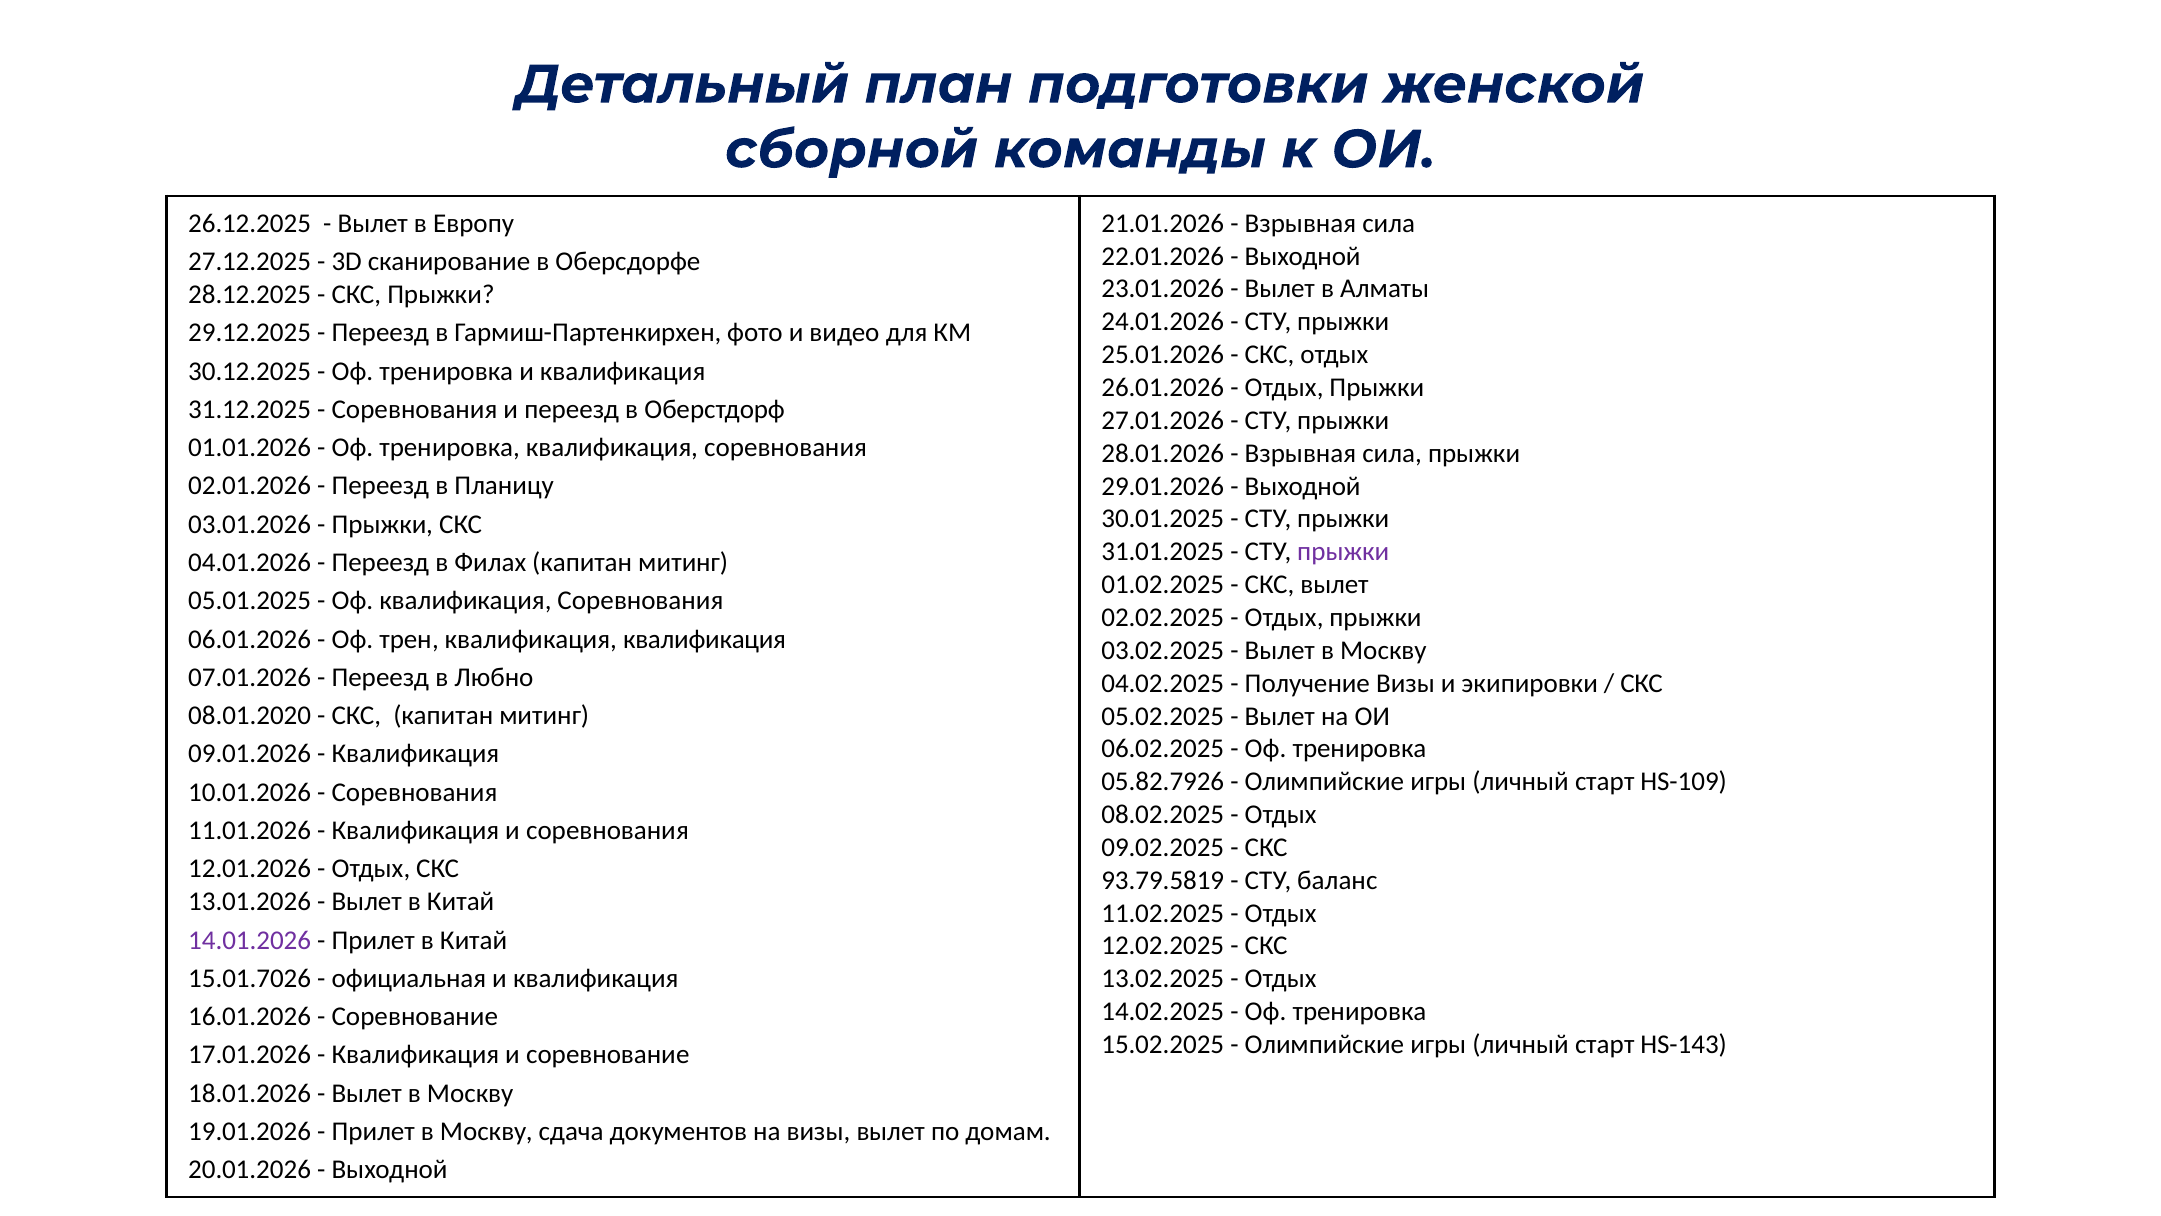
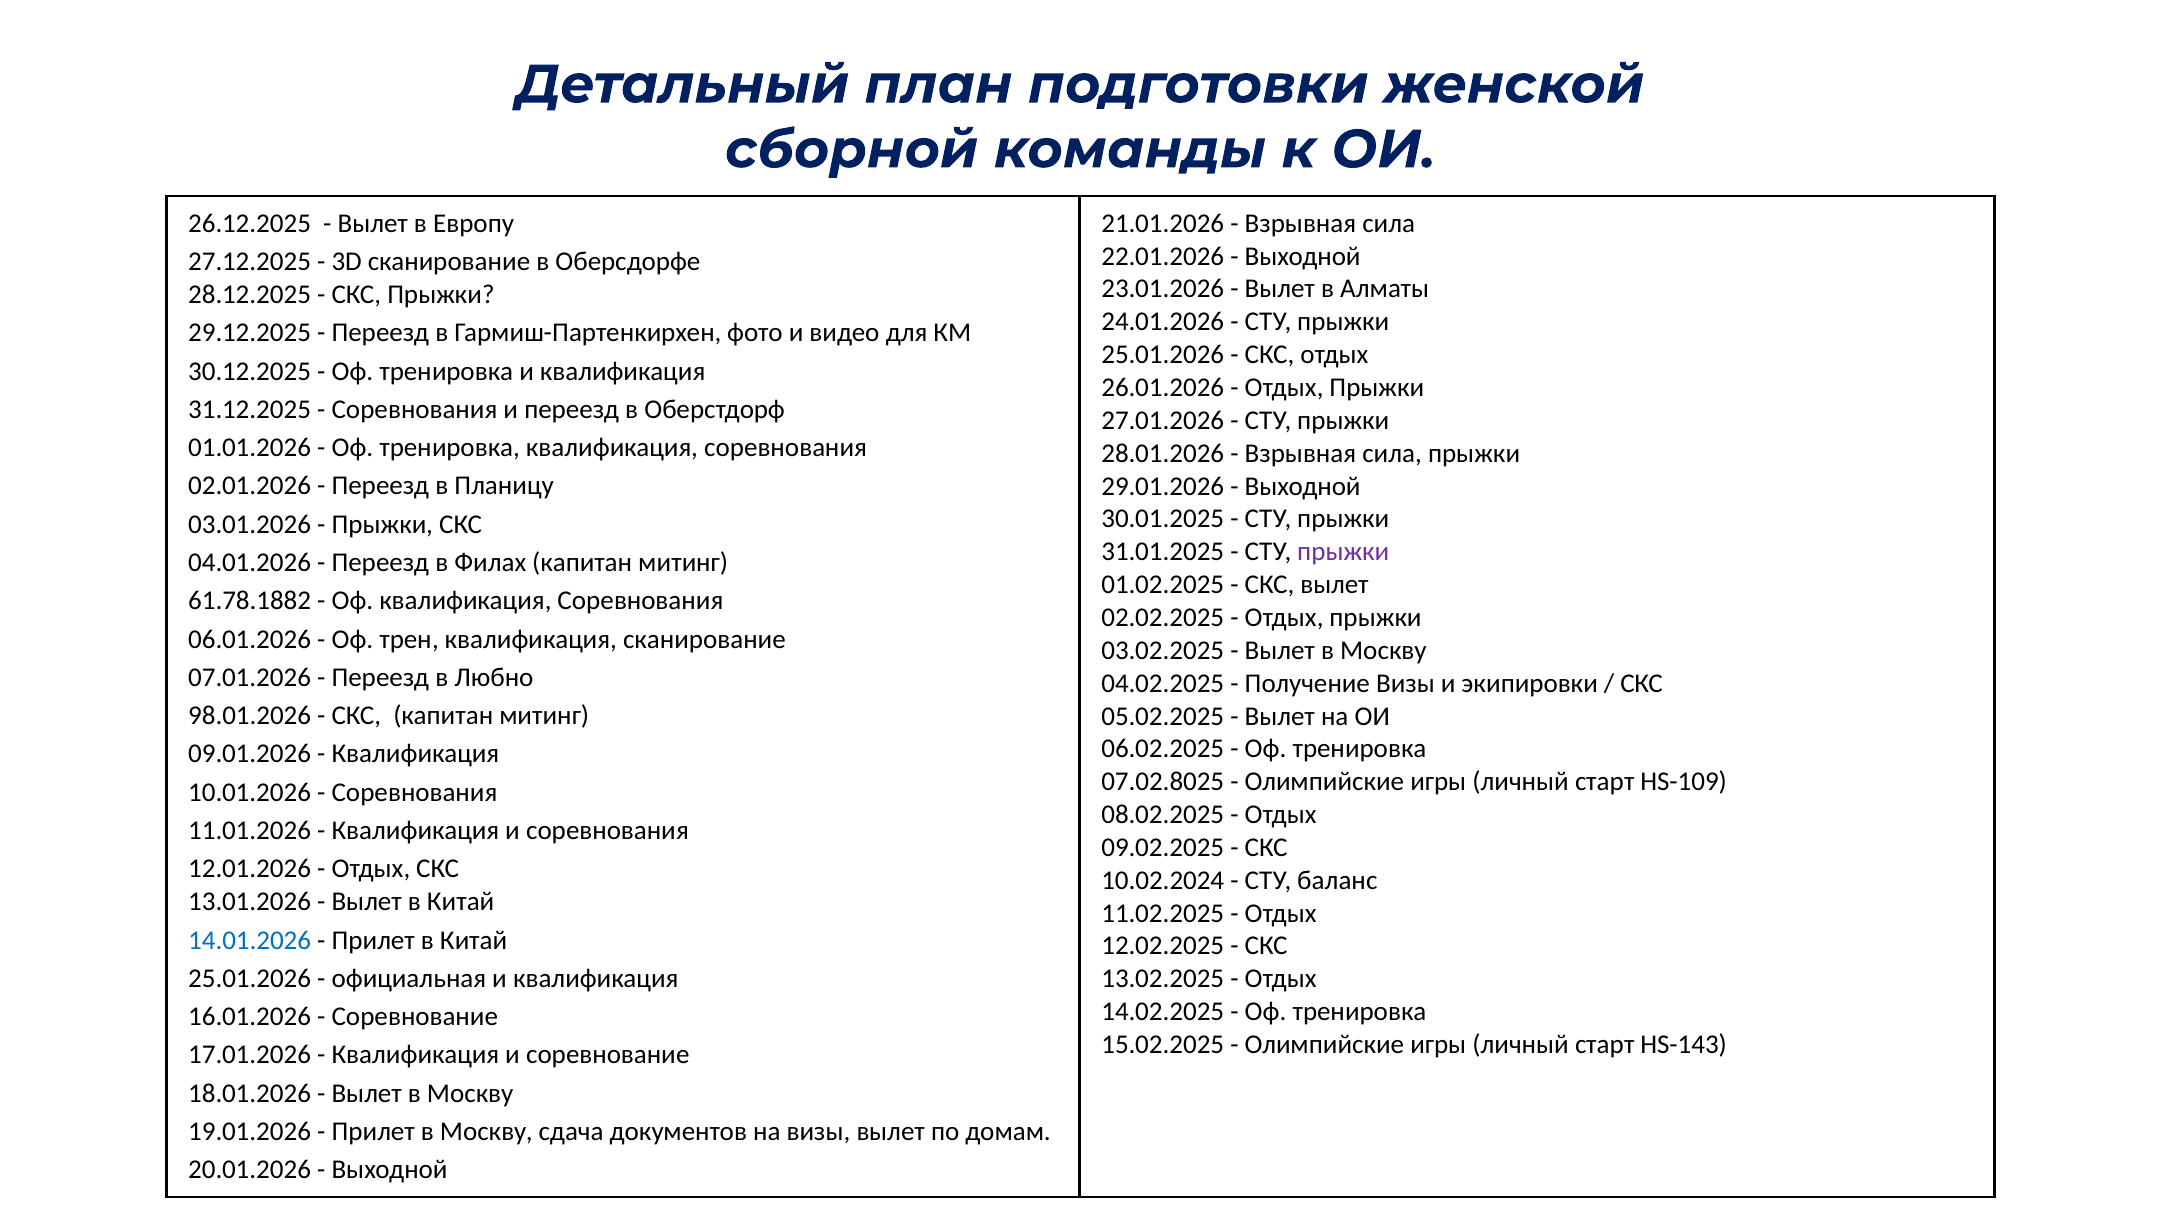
05.01.2025: 05.01.2025 -> 61.78.1882
квалификация квалификация: квалификация -> сканирование
08.01.2020: 08.01.2020 -> 98.01.2026
05.82.7926: 05.82.7926 -> 07.02.8025
93.79.5819: 93.79.5819 -> 10.02.2024
14.01.2026 colour: purple -> blue
15.01.7026 at (250, 978): 15.01.7026 -> 25.01.2026
